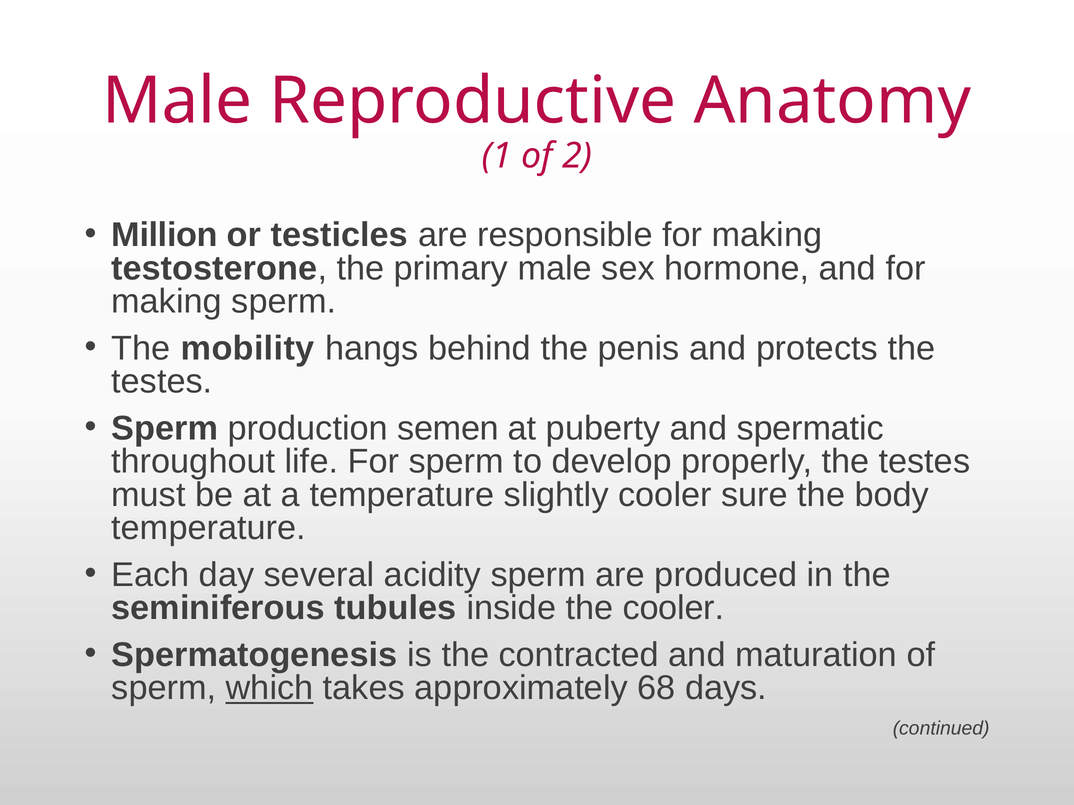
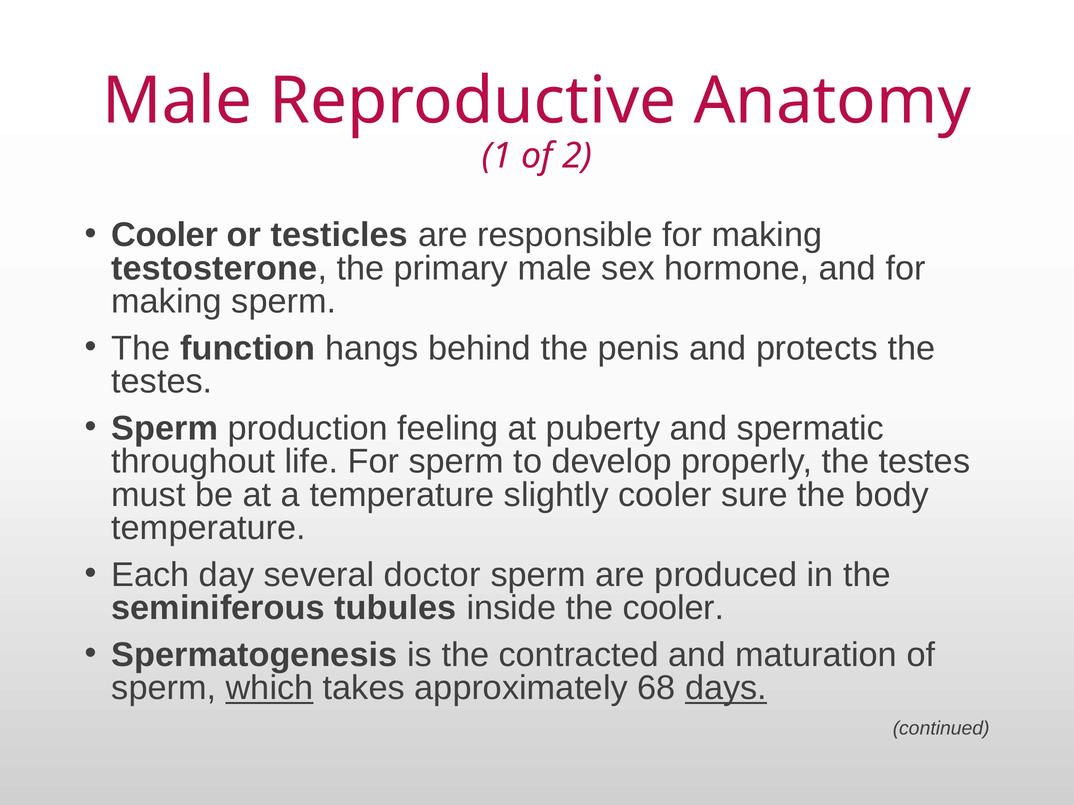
Million at (165, 235): Million -> Cooler
mobility: mobility -> function
semen: semen -> feeling
acidity: acidity -> doctor
days underline: none -> present
